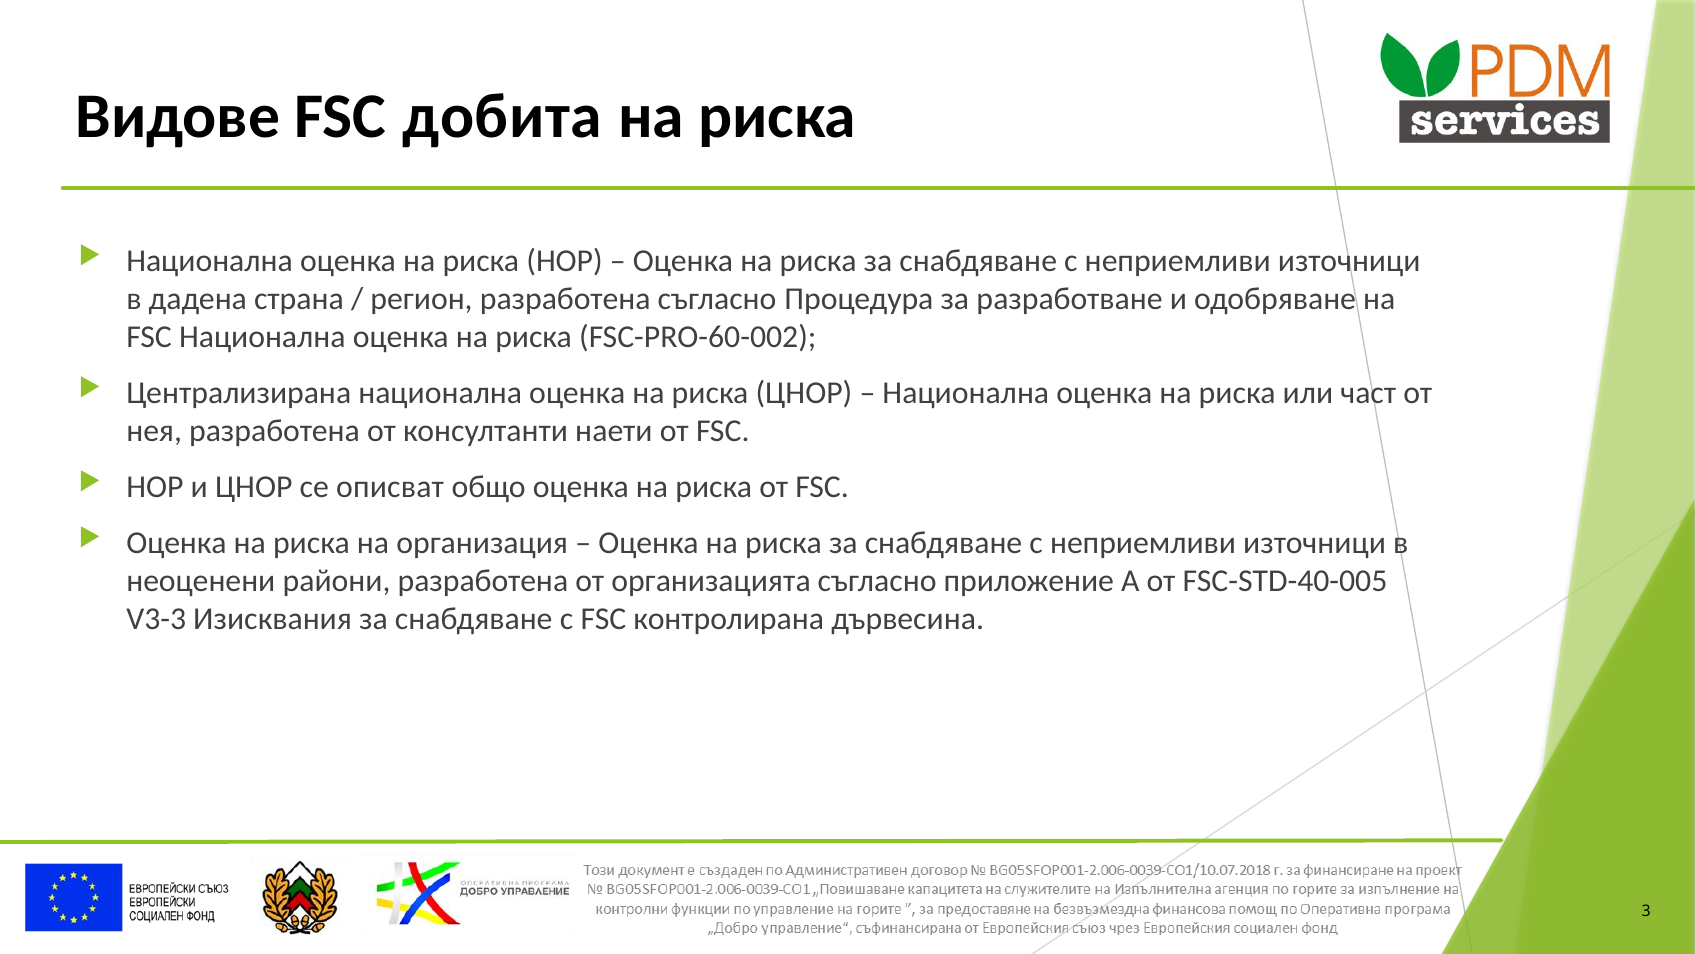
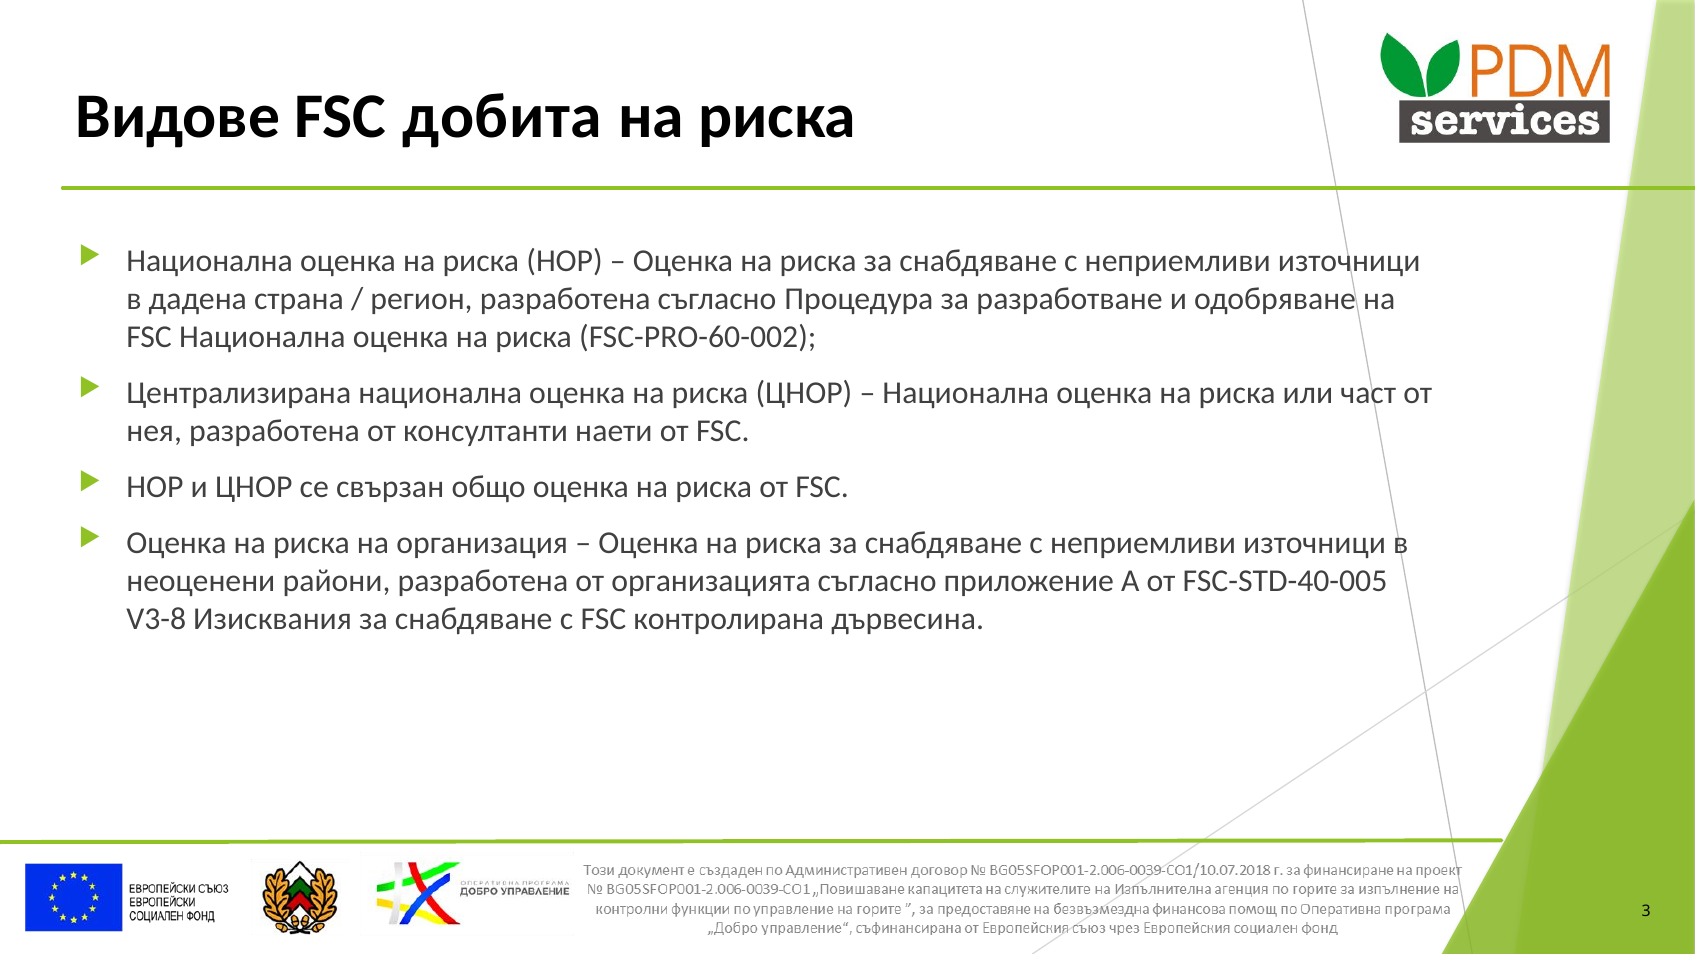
описват: описват -> свързан
V3-3: V3-3 -> V3-8
